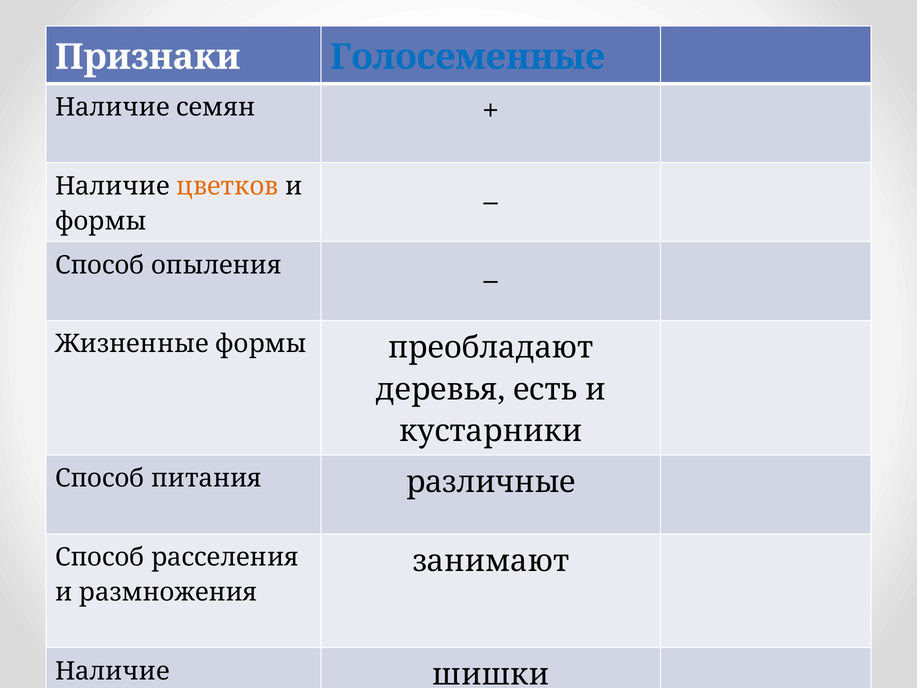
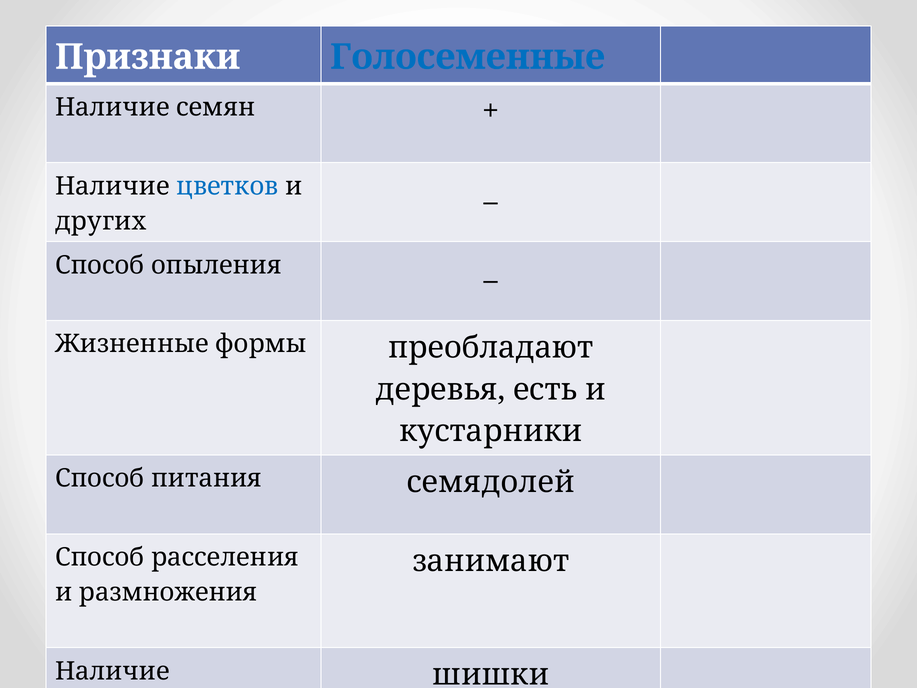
цветков colour: orange -> blue
формы at (101, 221): формы -> других
различные: различные -> семядолей
